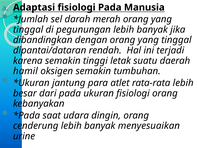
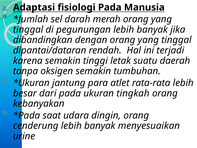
hamil: hamil -> tanpa
ukuran fisiologi: fisiologi -> tingkah
